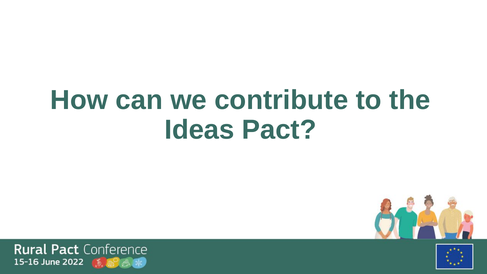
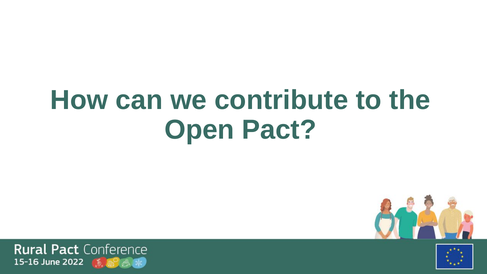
Ideas: Ideas -> Open
